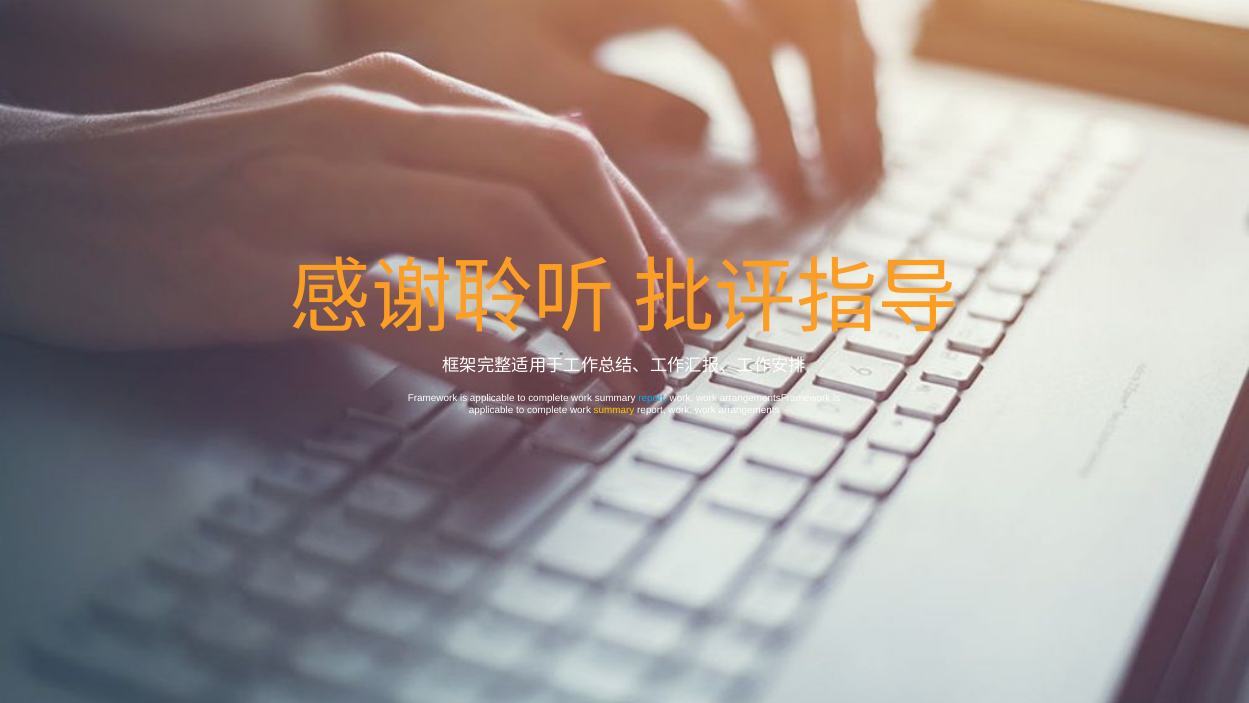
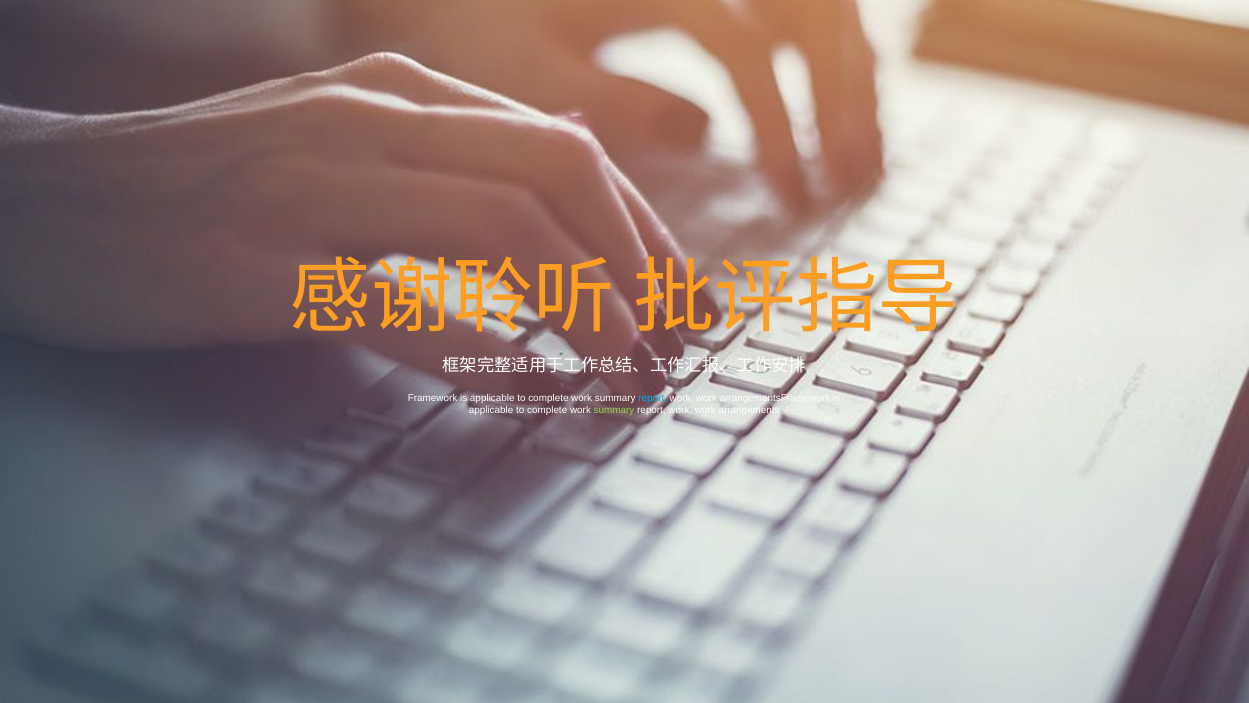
summary at (614, 410) colour: yellow -> light green
